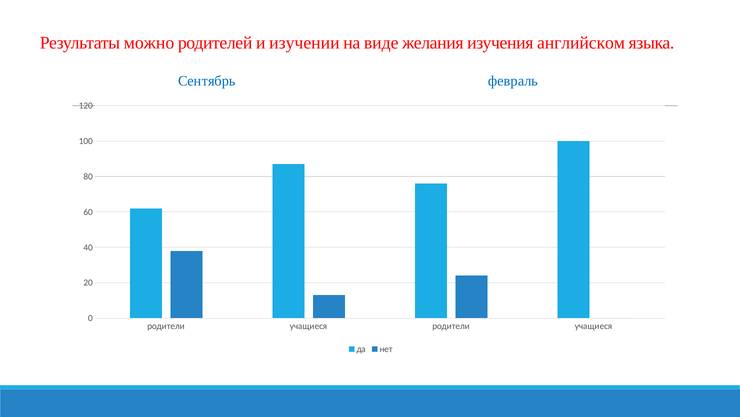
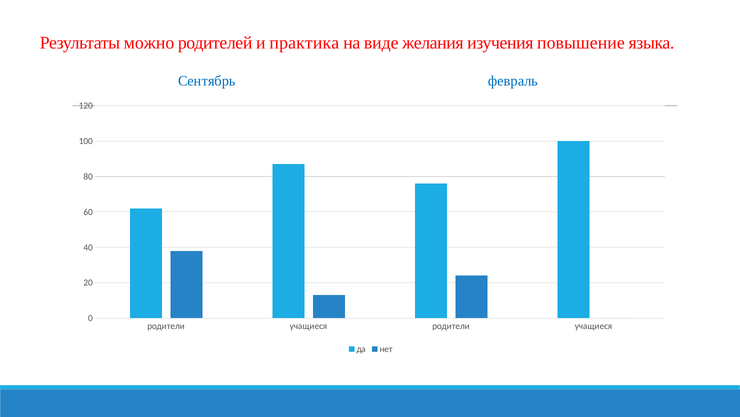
изучении: изучении -> практика
английском: английском -> повышение
